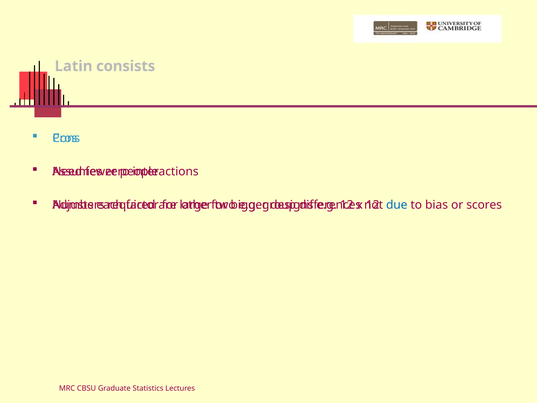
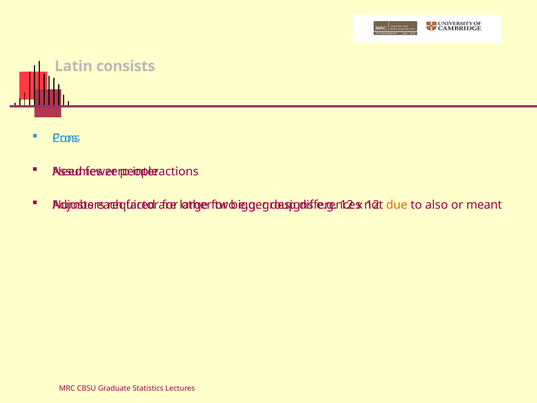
due colour: blue -> orange
bias: bias -> also
scores: scores -> meant
